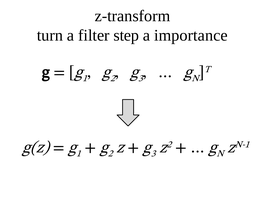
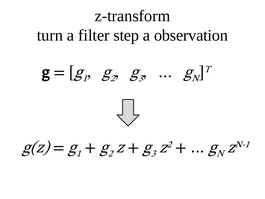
importance: importance -> observation
